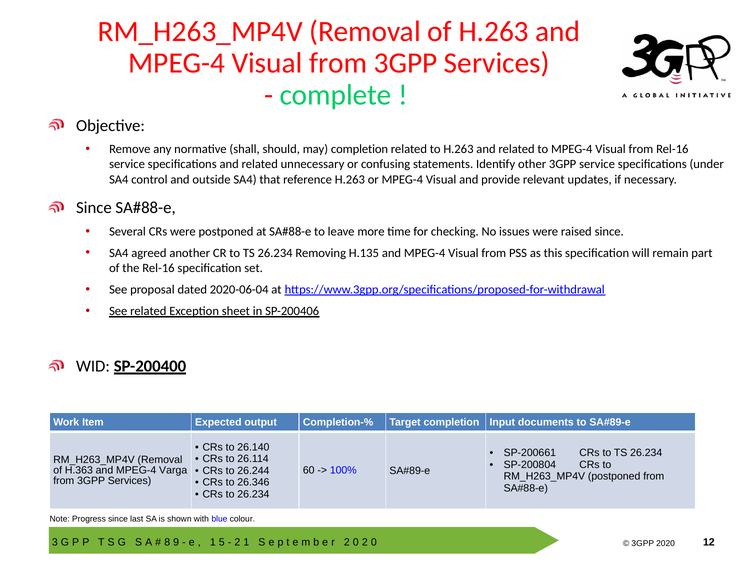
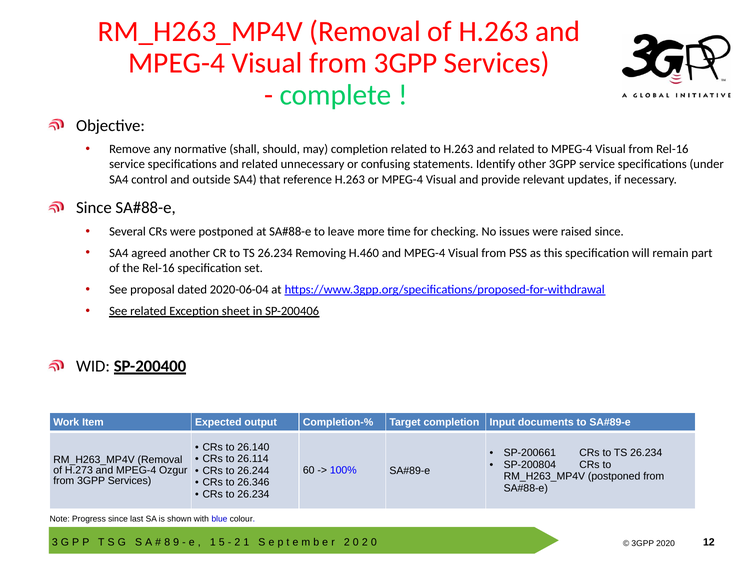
H.135: H.135 -> H.460
H.363: H.363 -> H.273
Varga: Varga -> Ozgur
